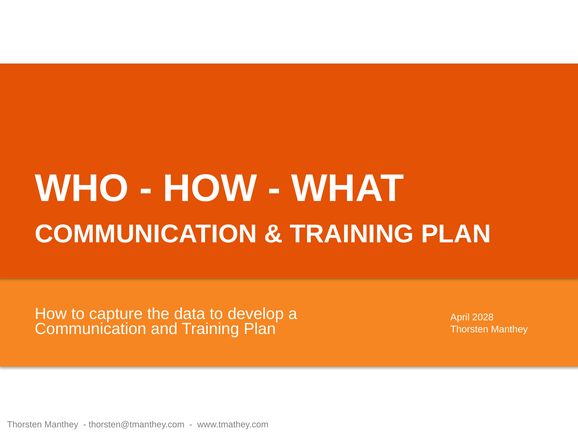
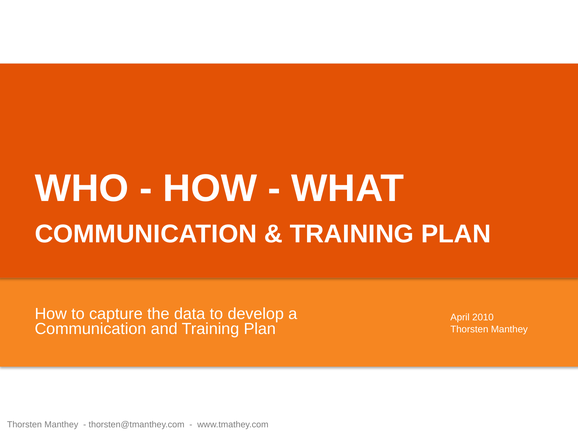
2028: 2028 -> 2010
